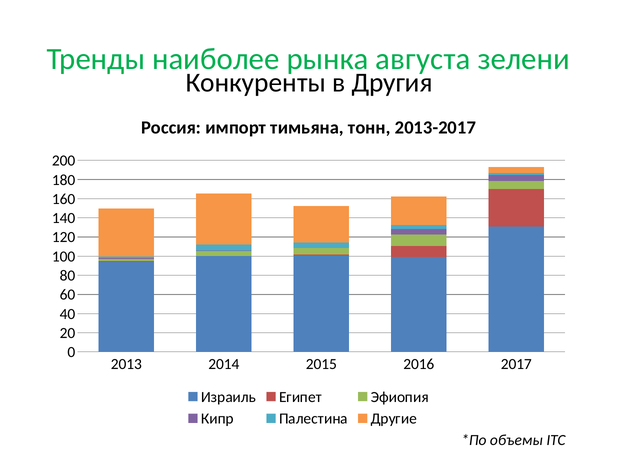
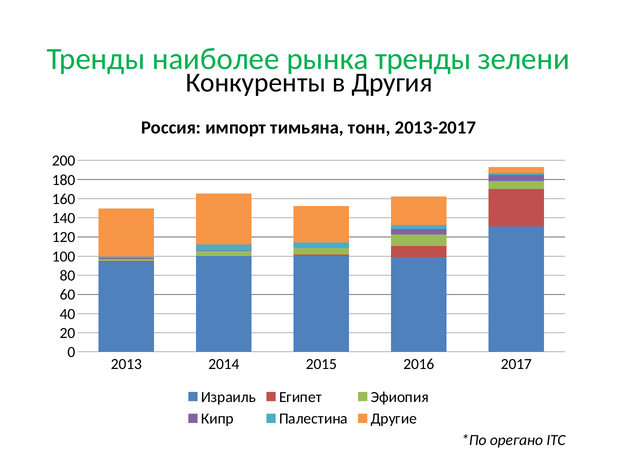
рынка августа: августа -> тренды
объемы: объемы -> орегано
